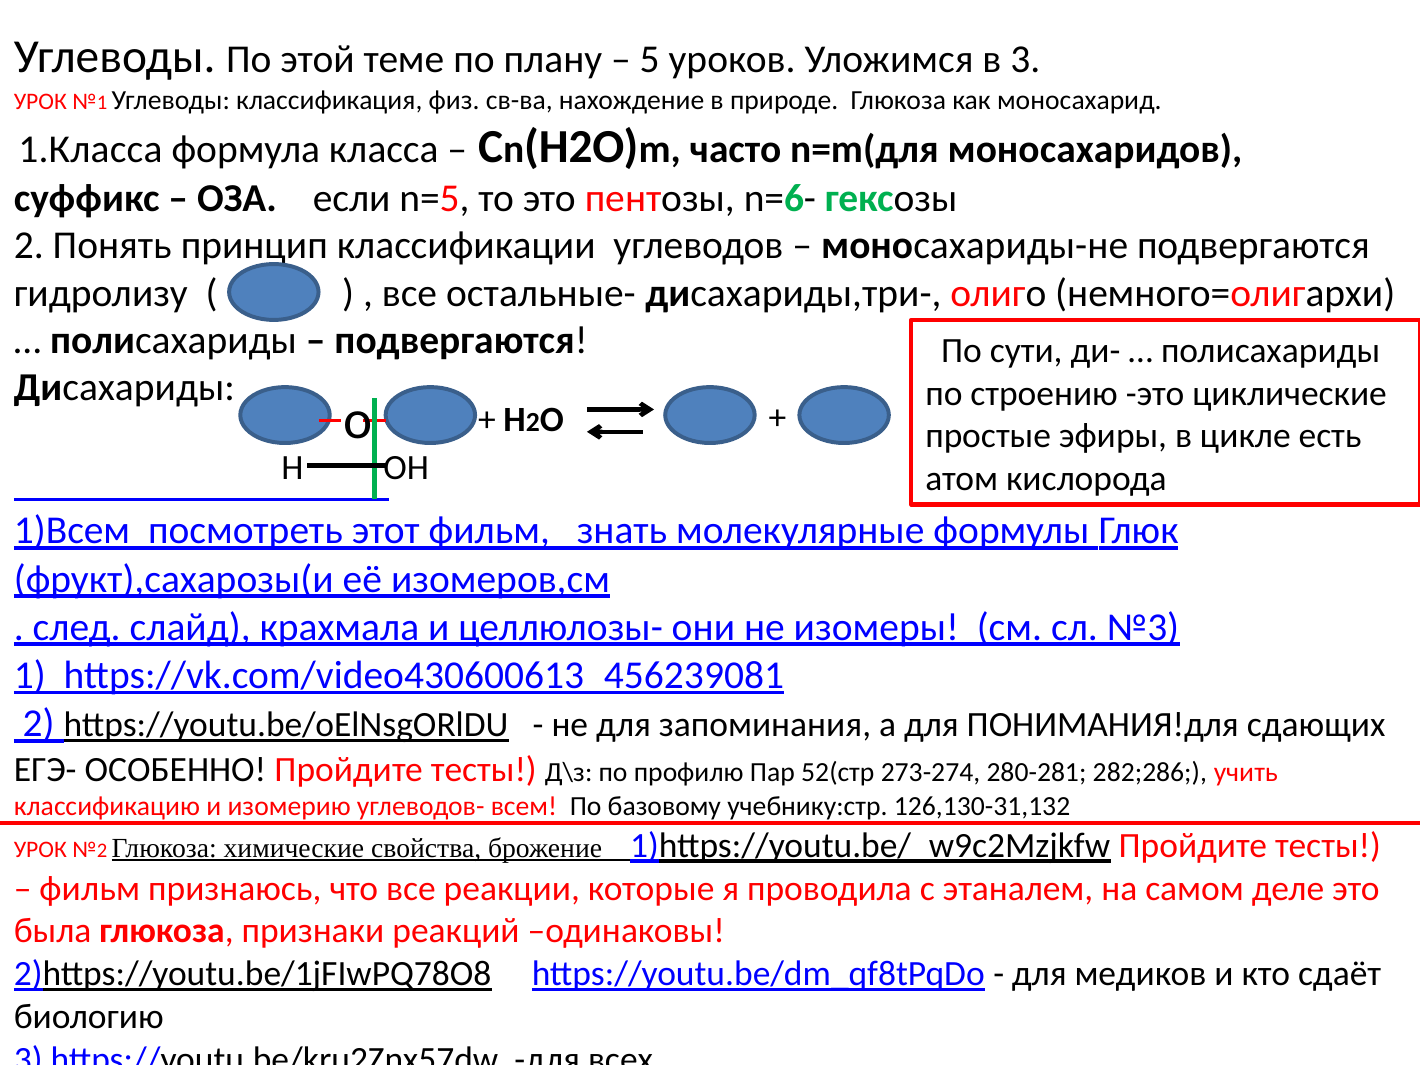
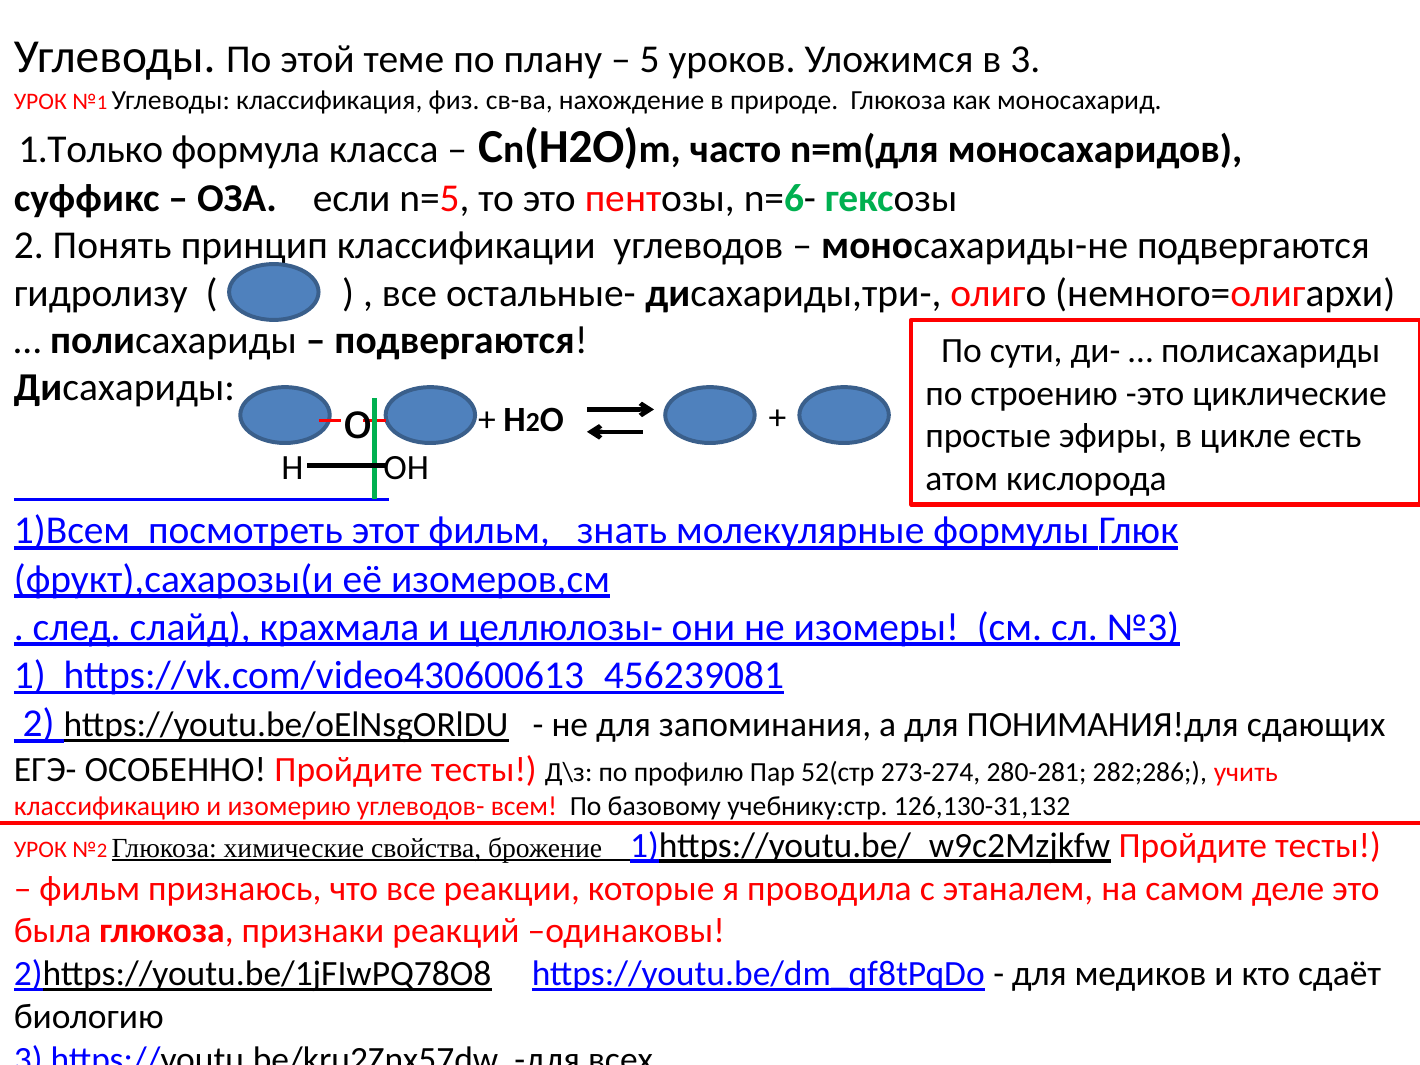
1.Класса: 1.Класса -> 1.Только
